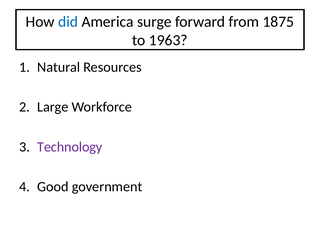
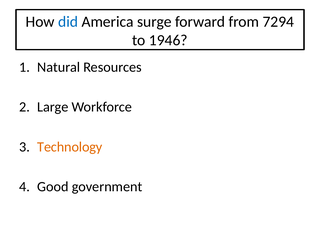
1875: 1875 -> 7294
1963: 1963 -> 1946
Technology colour: purple -> orange
